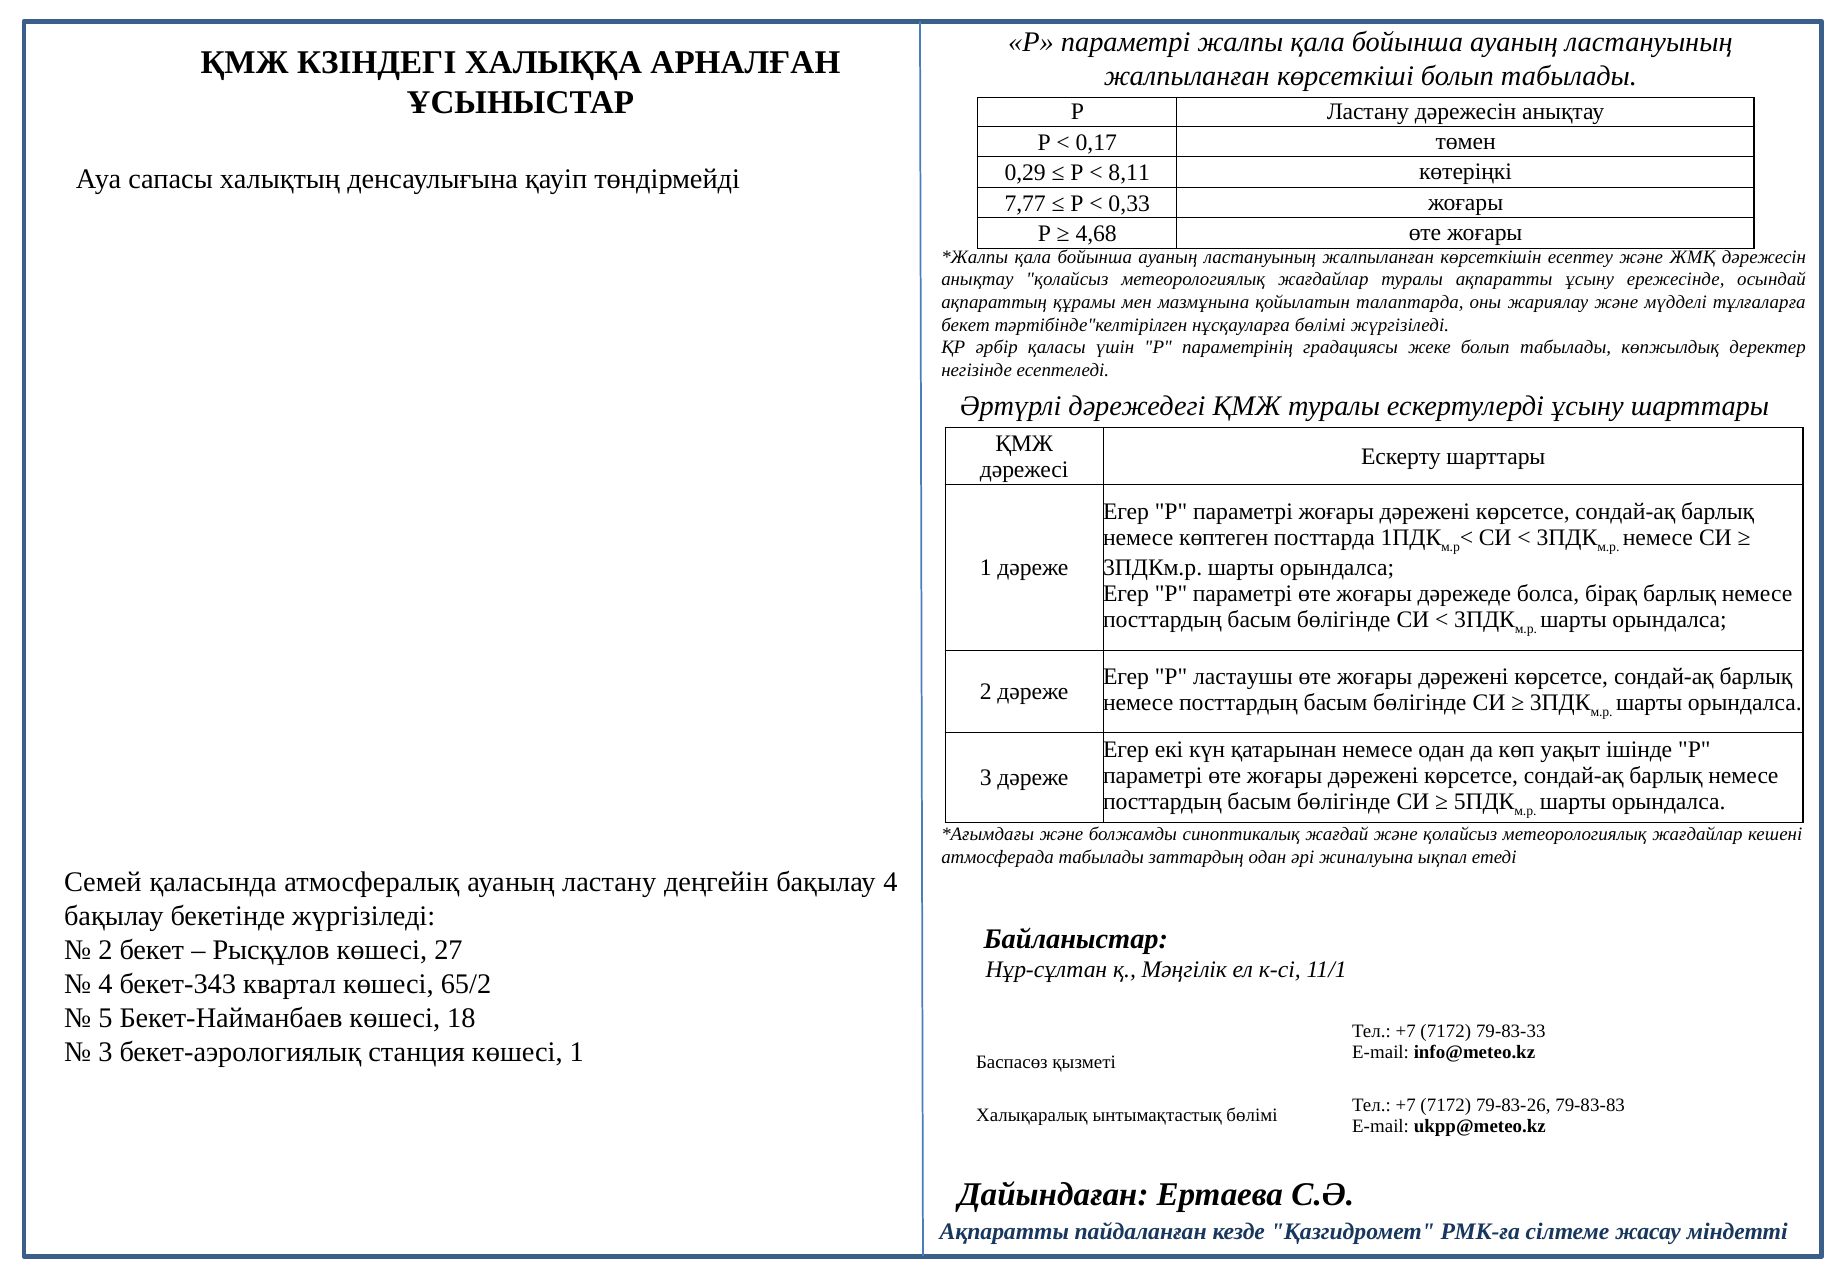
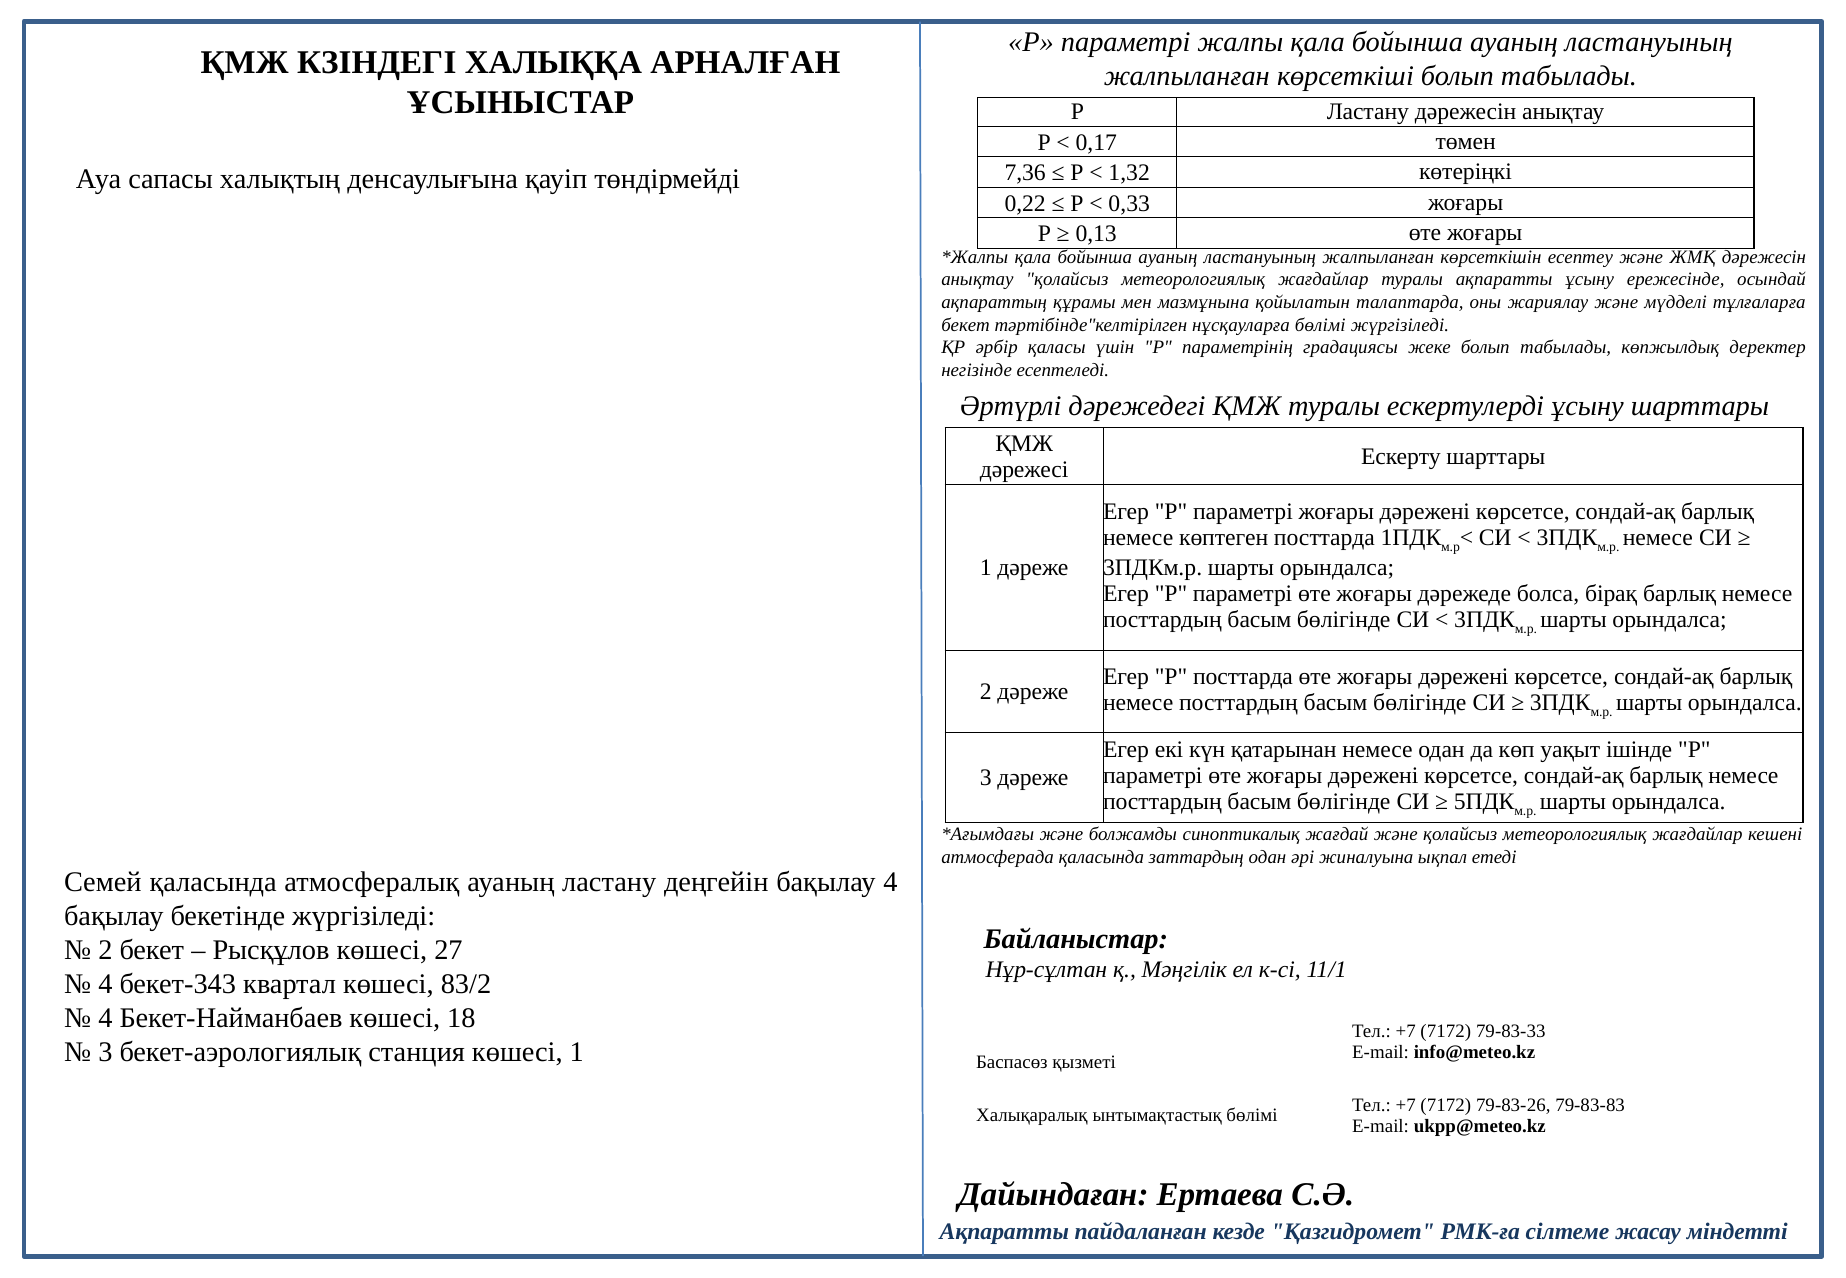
0,29: 0,29 -> 7,36
8,11: 8,11 -> 1,32
7,77: 7,77 -> 0,22
4,68: 4,68 -> 0,13
Р ластаушы: ластаушы -> посттарда
атмосферада табылады: табылады -> қаласында
65/2: 65/2 -> 83/2
5 at (105, 1019): 5 -> 4
